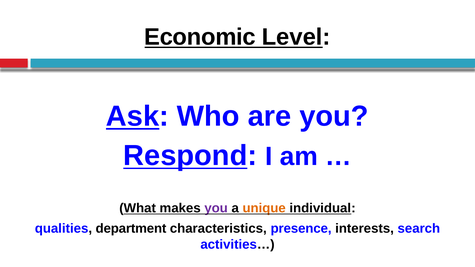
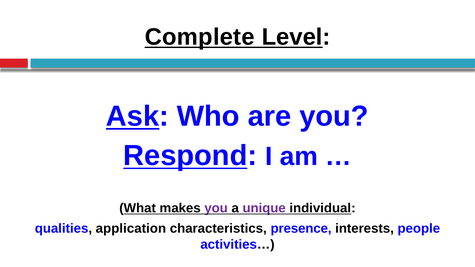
Economic: Economic -> Complete
unique colour: orange -> purple
department: department -> application
search: search -> people
